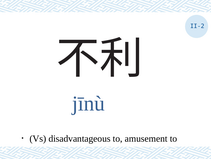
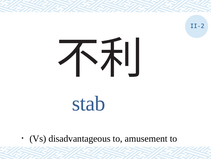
jīnù: jīnù -> stab
